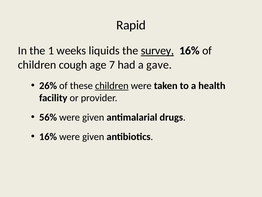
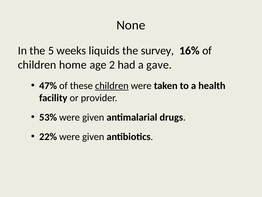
Rapid: Rapid -> None
1: 1 -> 5
survey underline: present -> none
cough: cough -> home
7: 7 -> 2
26%: 26% -> 47%
56%: 56% -> 53%
16% at (48, 136): 16% -> 22%
